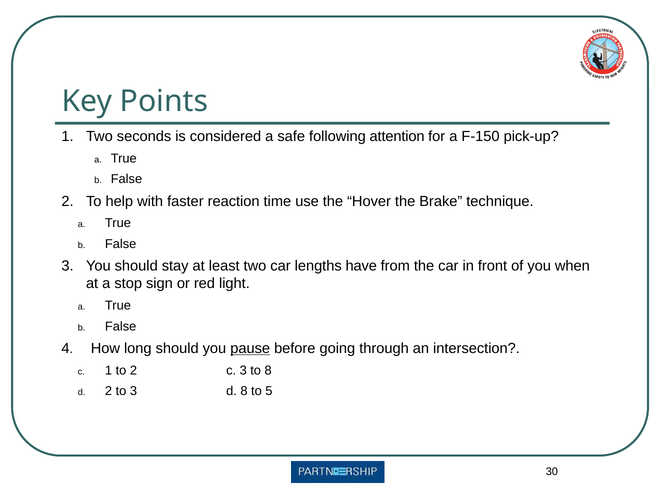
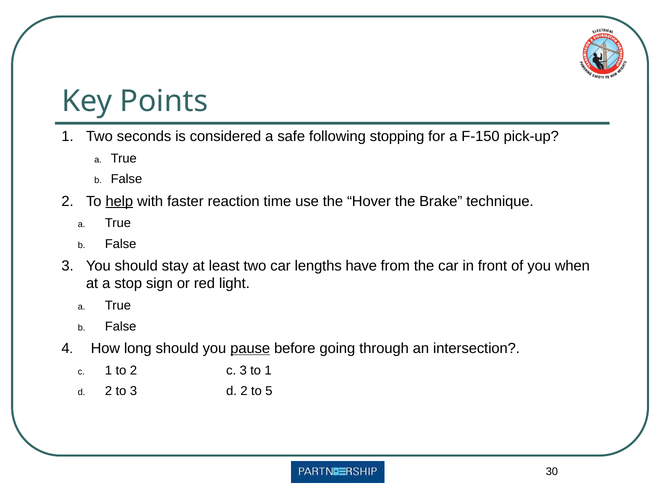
attention: attention -> stopping
help underline: none -> present
to 8: 8 -> 1
3 d 8: 8 -> 2
